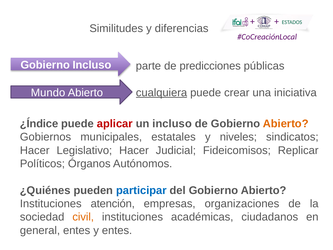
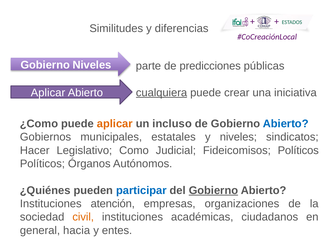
Gobierno Incluso: Incluso -> Niveles
Mundo at (48, 93): Mundo -> Aplicar
¿Índice: ¿Índice -> ¿Como
aplicar at (115, 124) colour: red -> orange
Abierto at (286, 124) colour: orange -> blue
Legislativo Hacer: Hacer -> Como
Fideicomisos Replicar: Replicar -> Políticos
Gobierno at (213, 190) underline: none -> present
general entes: entes -> hacia
